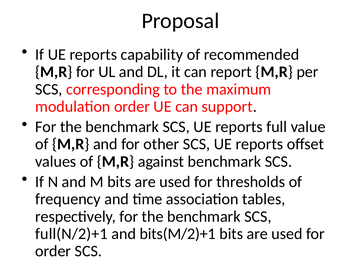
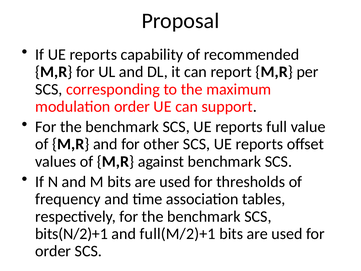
full(N/2)+1: full(N/2)+1 -> bits(N/2)+1
bits(M/2)+1: bits(M/2)+1 -> full(M/2)+1
